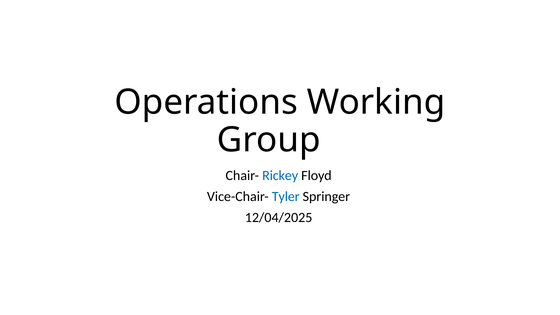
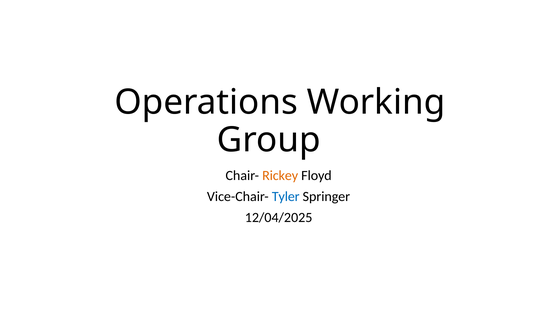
Rickey colour: blue -> orange
